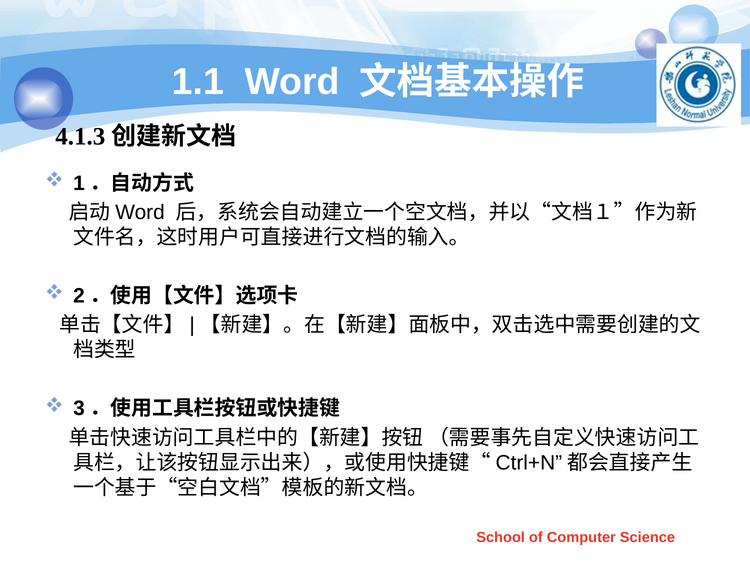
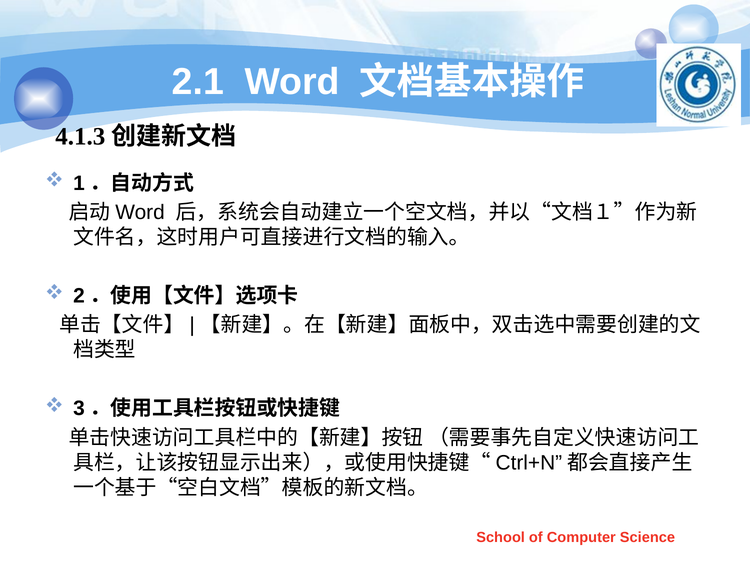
1.1: 1.1 -> 2.1
